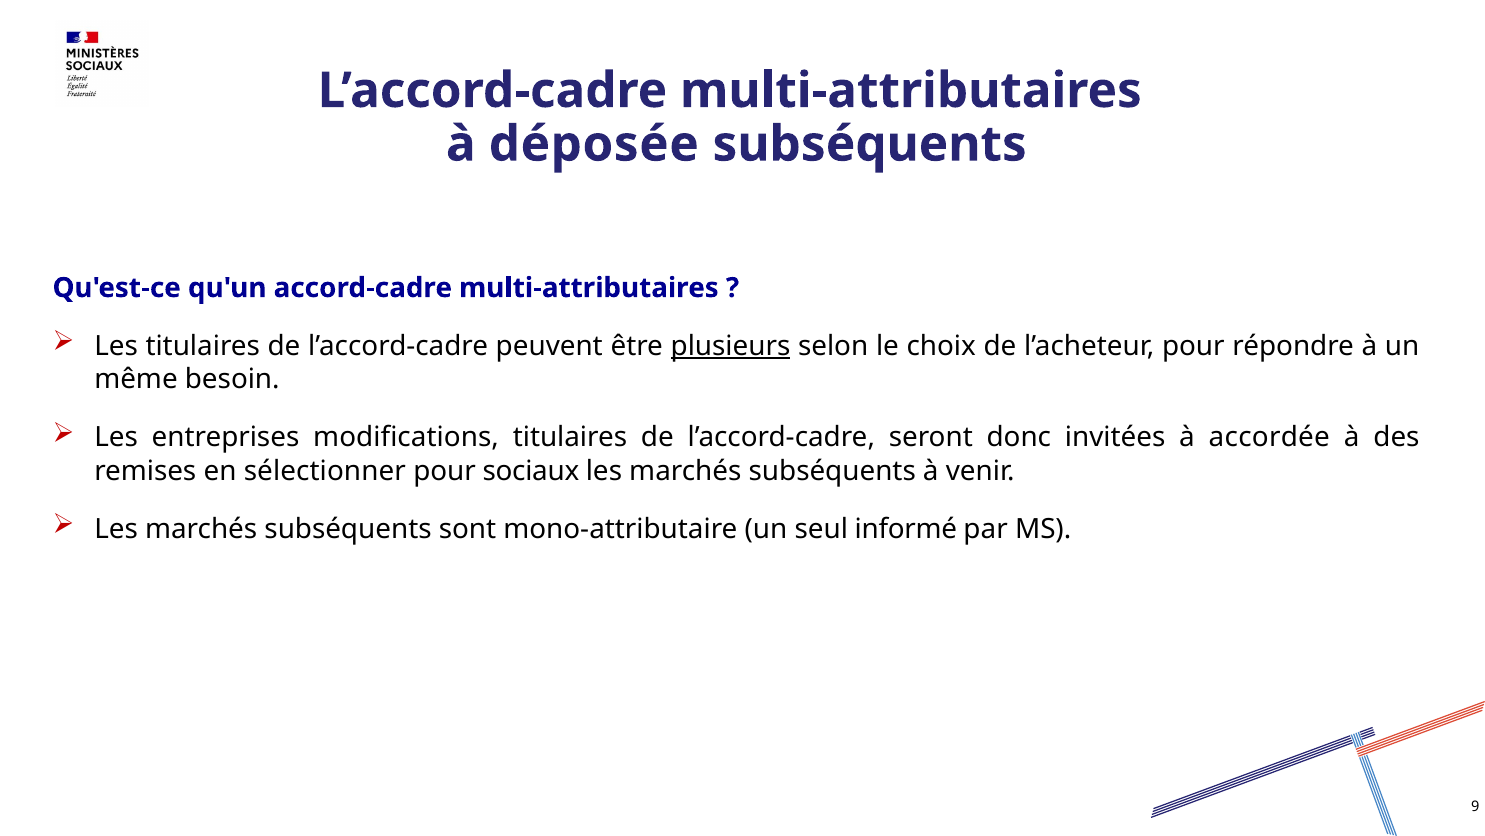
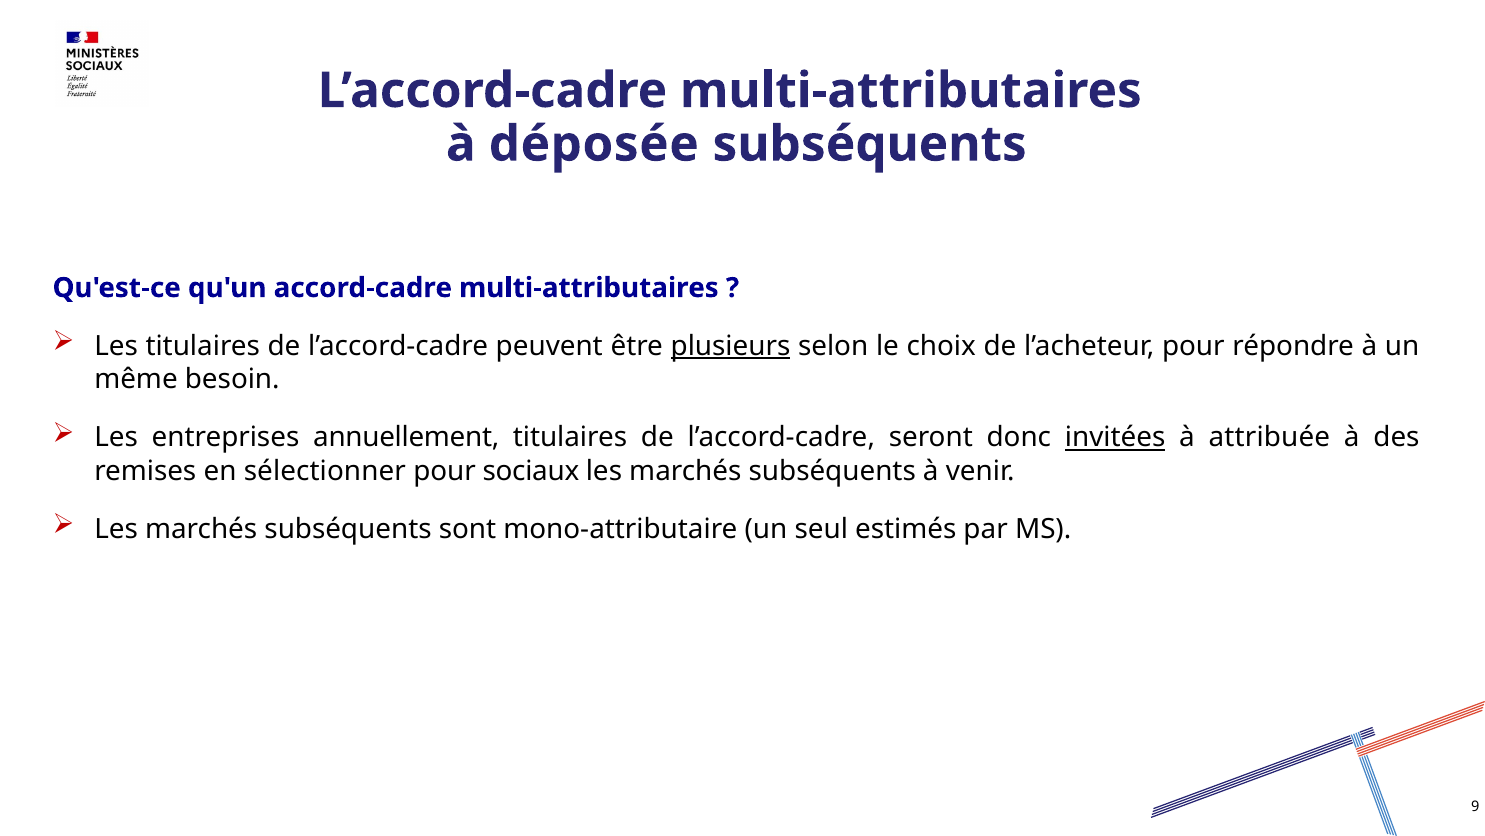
modifications: modifications -> annuellement
invitées underline: none -> present
accordée: accordée -> attribuée
informé: informé -> estimés
